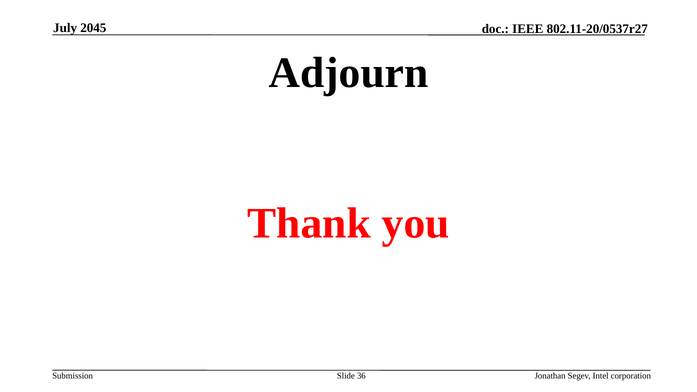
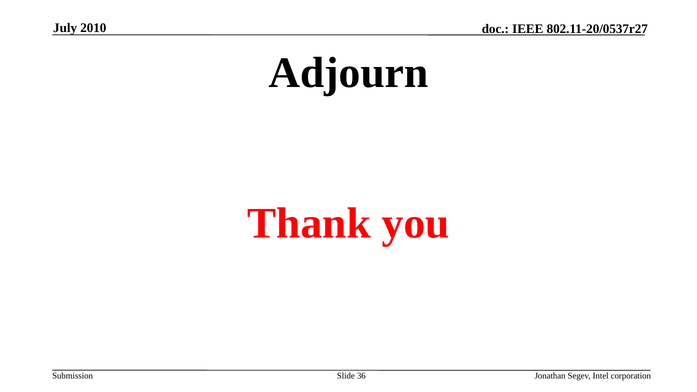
2045: 2045 -> 2010
